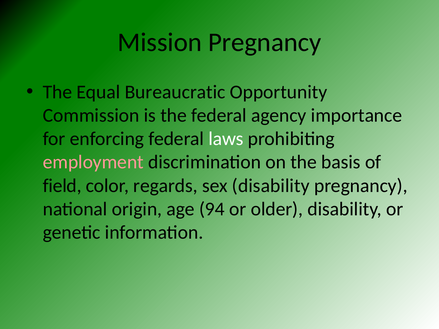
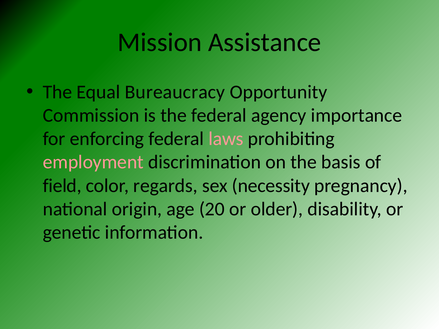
Mission Pregnancy: Pregnancy -> Assistance
Bureaucratic: Bureaucratic -> Bureaucracy
laws colour: white -> pink
sex disability: disability -> necessity
94: 94 -> 20
